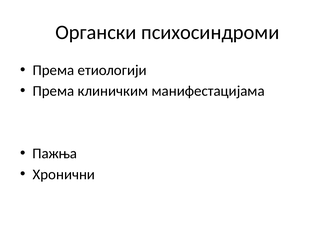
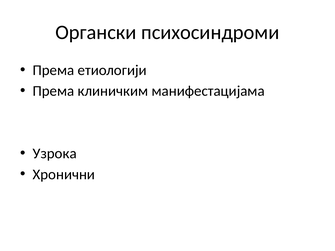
Пажња: Пажња -> Узрока
